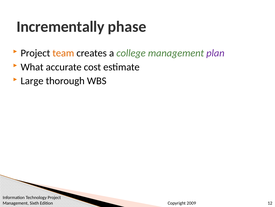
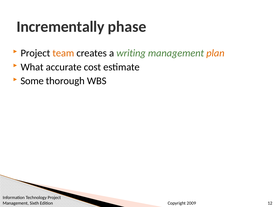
college: college -> writing
plan colour: purple -> orange
Large: Large -> Some
